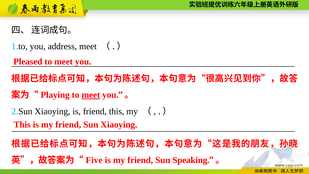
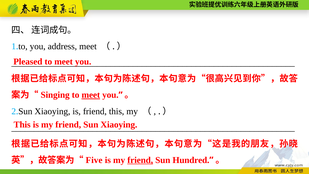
Playing: Playing -> Singing
friend at (140, 160) underline: none -> present
Speaking: Speaking -> Hundred
